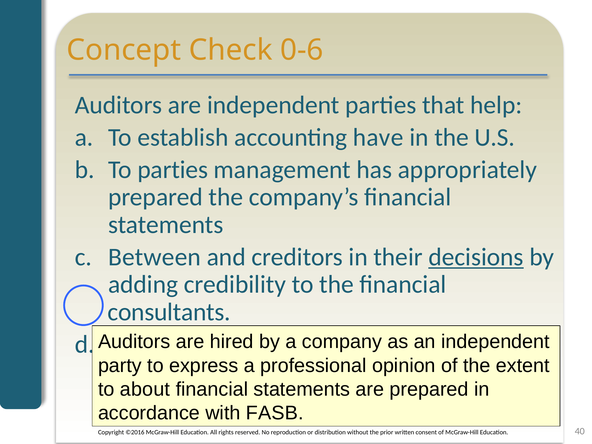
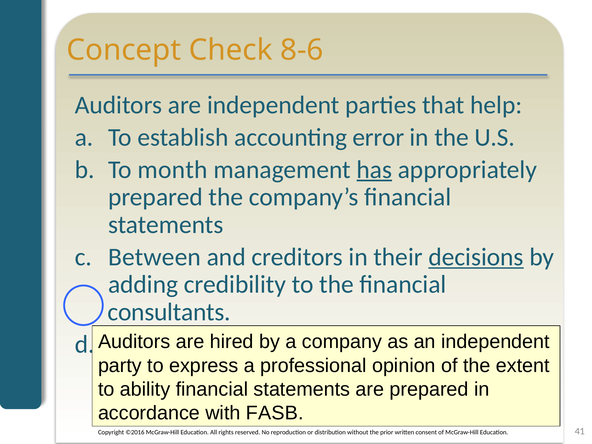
0-6: 0-6 -> 8-6
have: have -> error
To parties: parties -> month
has underline: none -> present
about: about -> ability
40: 40 -> 41
